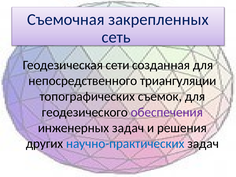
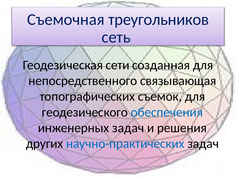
закрепленных: закрепленных -> треугольников
триангуляции: триангуляции -> связывающая
обеспечения colour: purple -> blue
